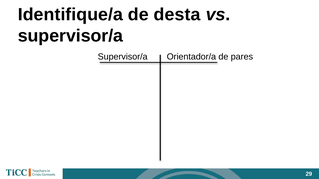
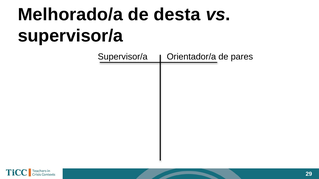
Identifique/a: Identifique/a -> Melhorado/a
